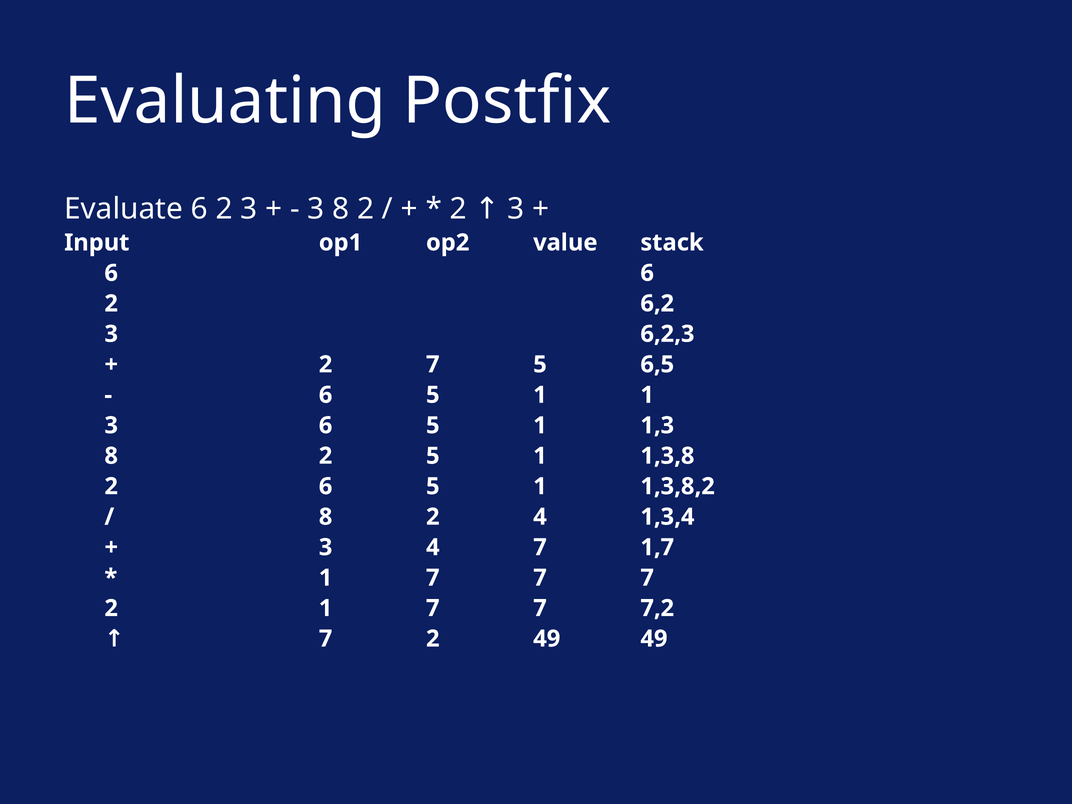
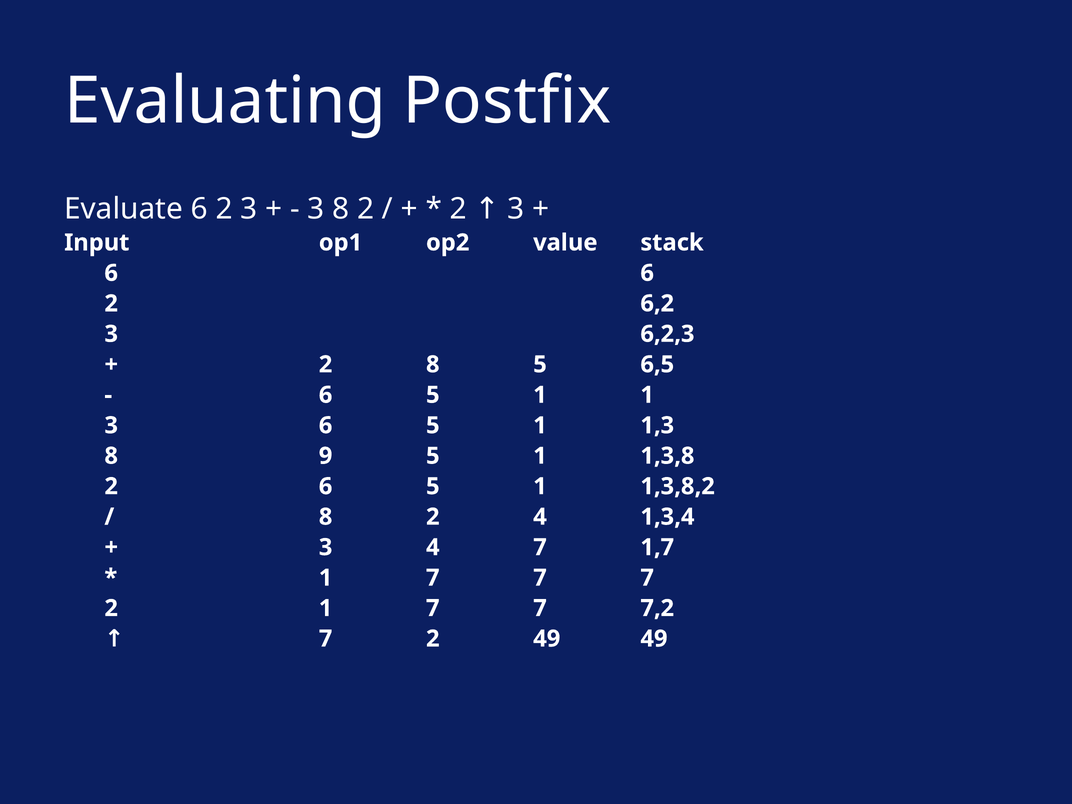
2 7: 7 -> 8
2 at (326, 456): 2 -> 9
